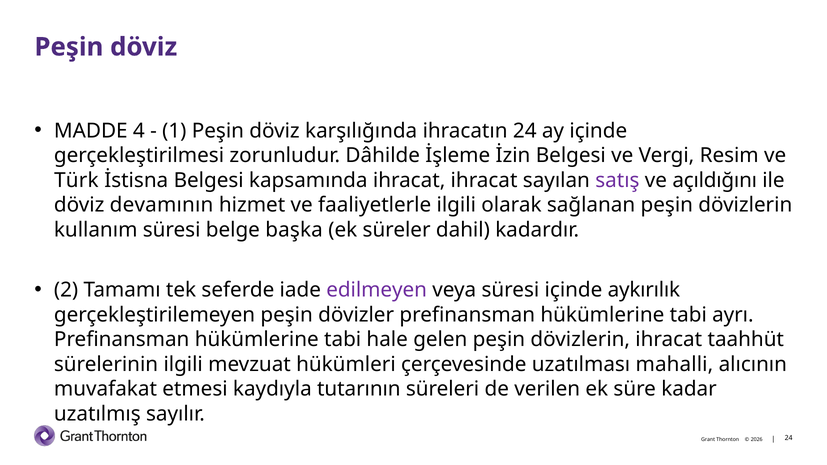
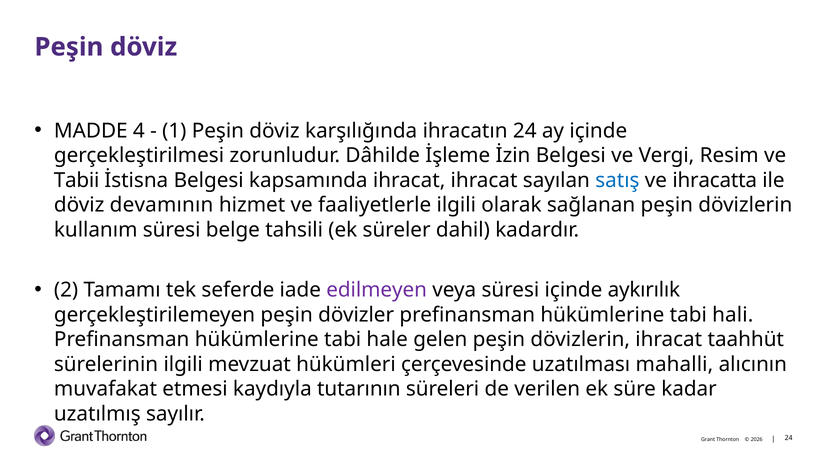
Türk: Türk -> Tabii
satış colour: purple -> blue
açıldığını: açıldığını -> ihracatta
başka: başka -> tahsili
ayrı: ayrı -> hali
